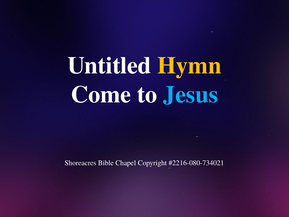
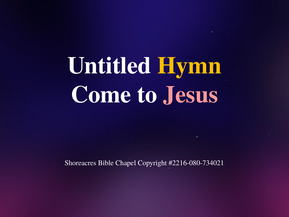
Jesus colour: light blue -> pink
